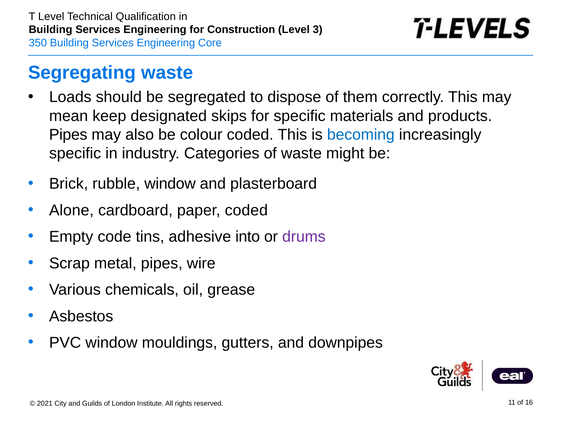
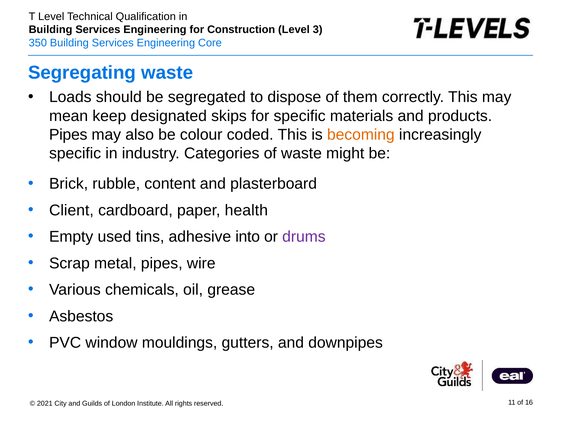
becoming colour: blue -> orange
rubble window: window -> content
Alone: Alone -> Client
paper coded: coded -> health
code: code -> used
